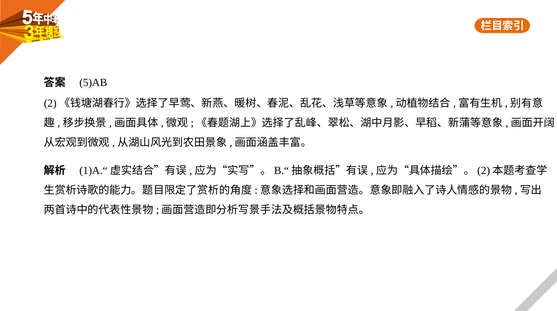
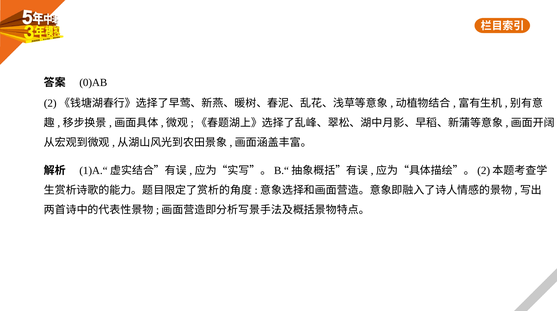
5)AB: 5)AB -> 0)AB
